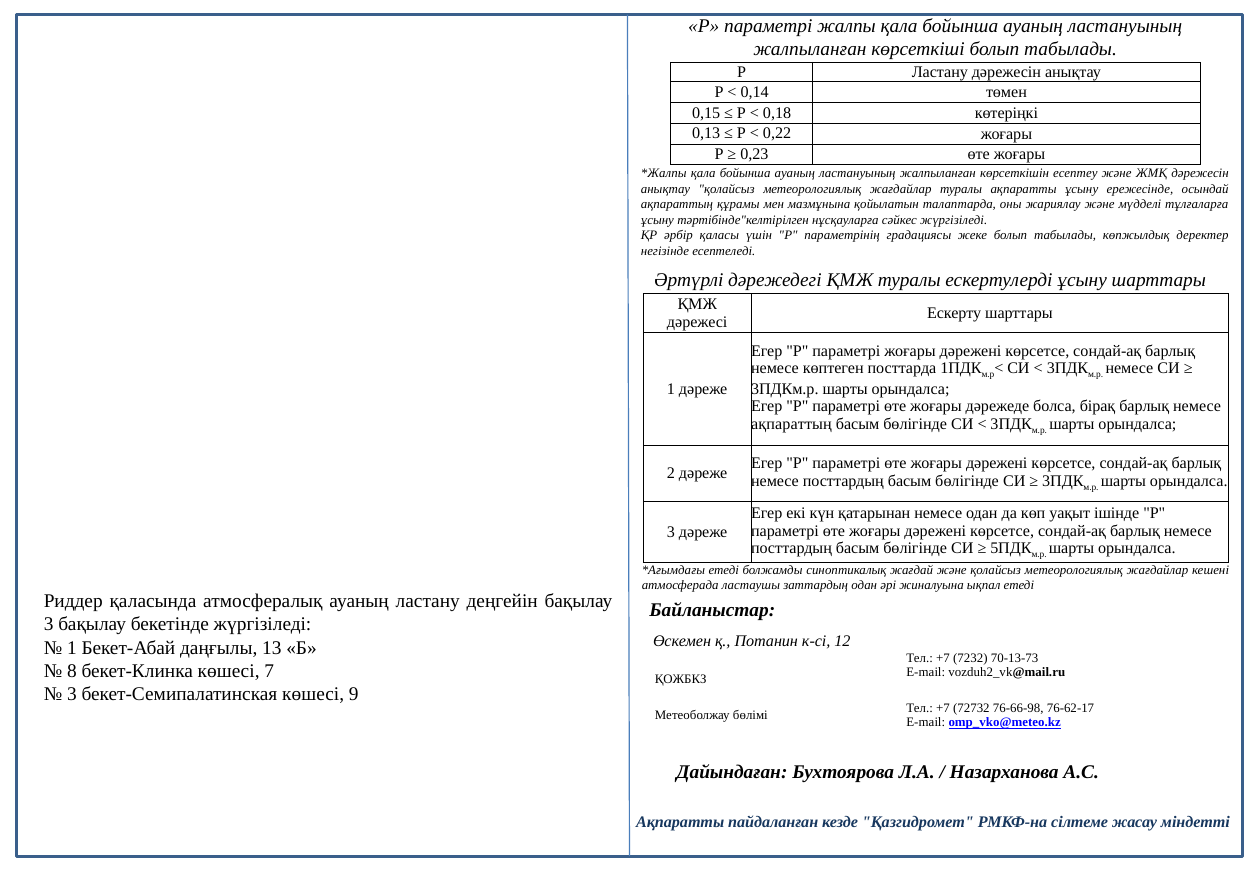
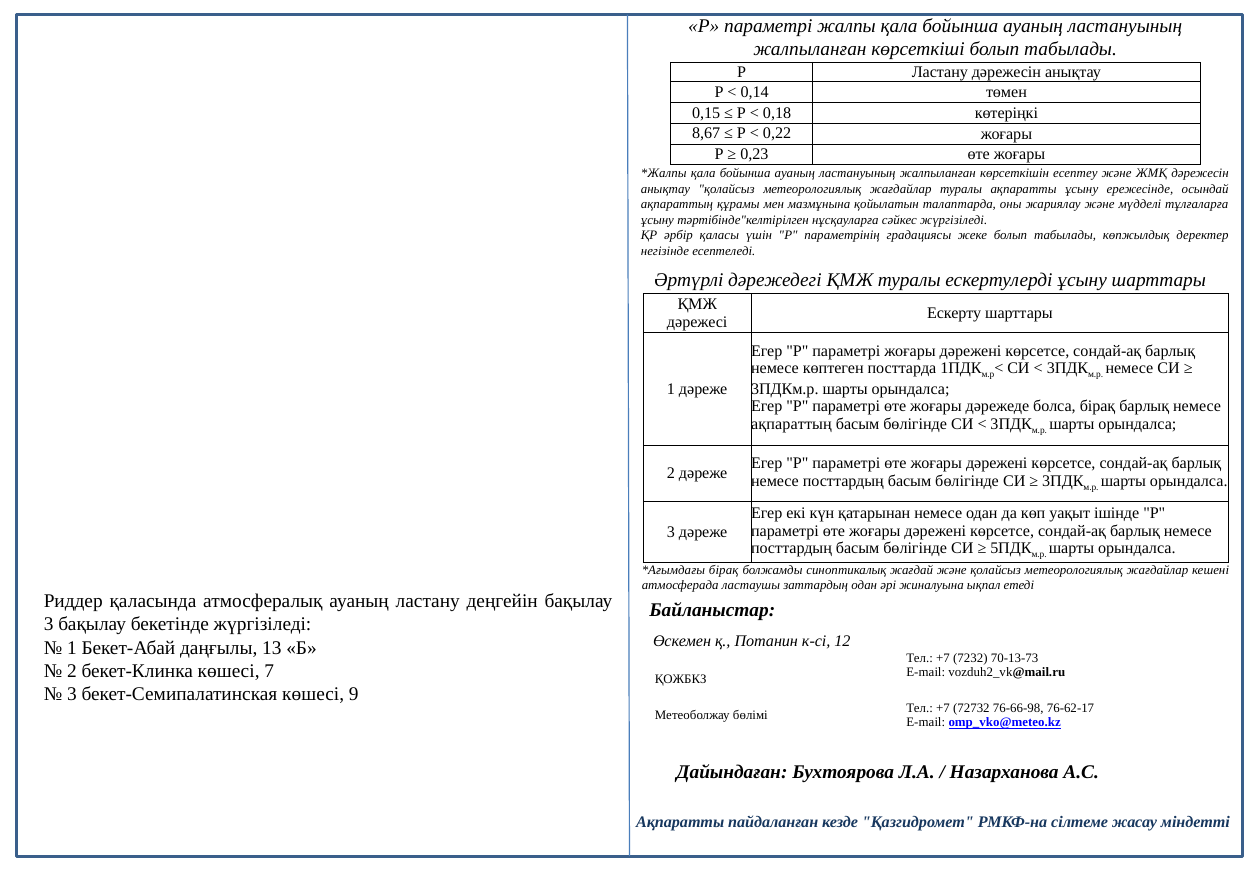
0,13: 0,13 -> 8,67
етеді at (724, 570): етеді -> бірақ
8 at (72, 671): 8 -> 2
